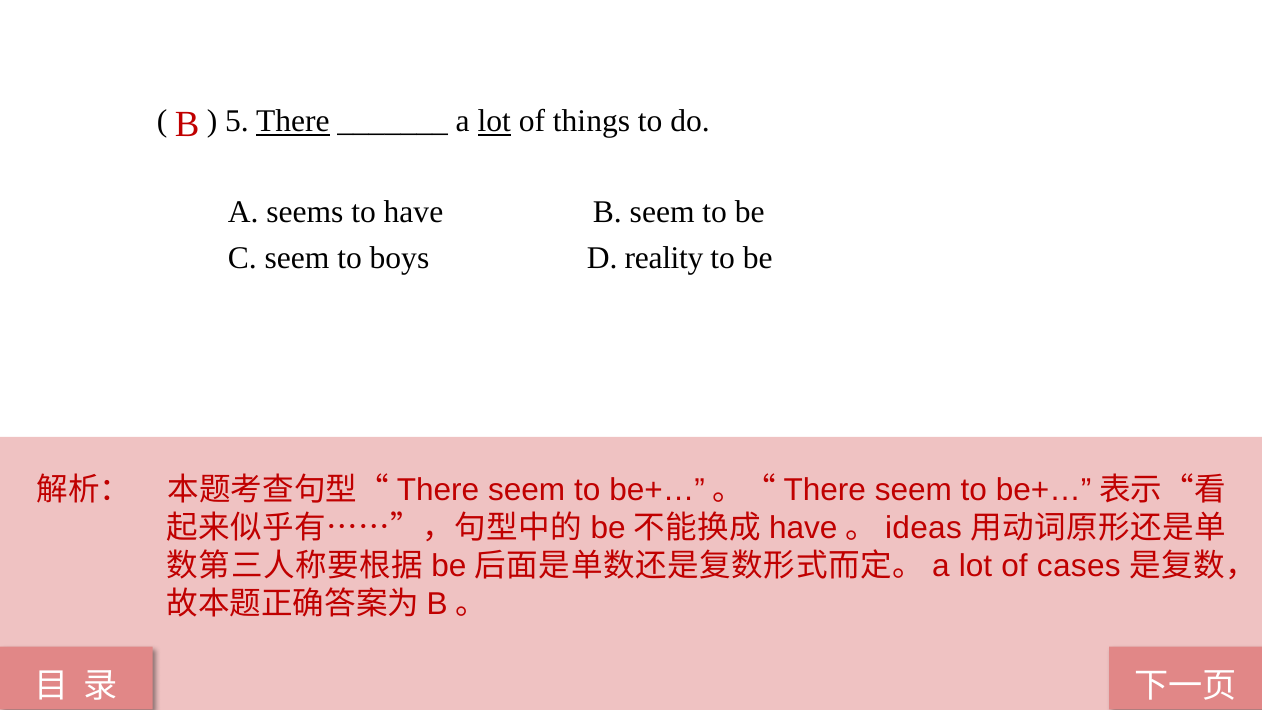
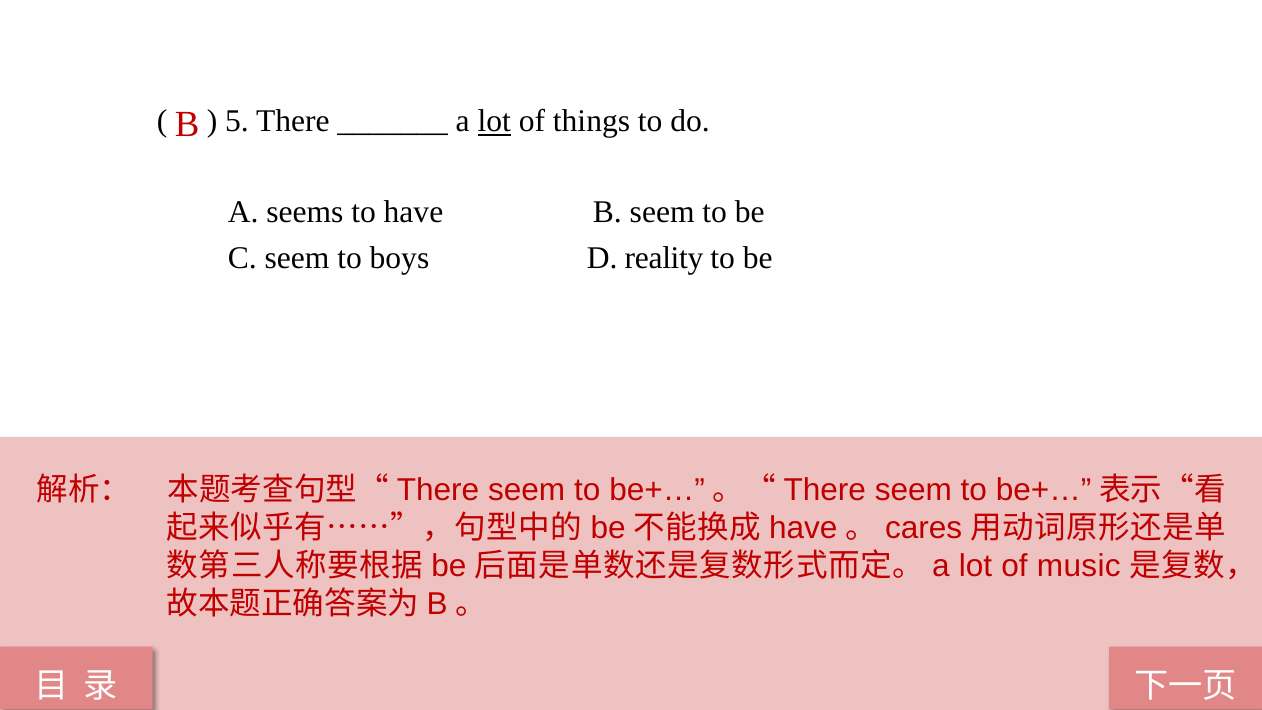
There underline: present -> none
ideas: ideas -> cares
cases: cases -> music
